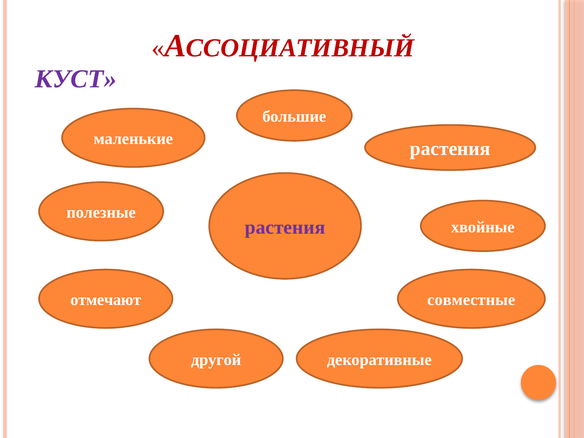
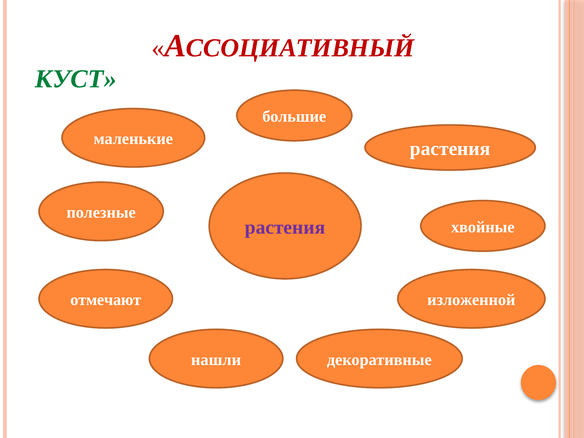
КУСТ colour: purple -> green
совместные: совместные -> изложенной
другой: другой -> нашли
